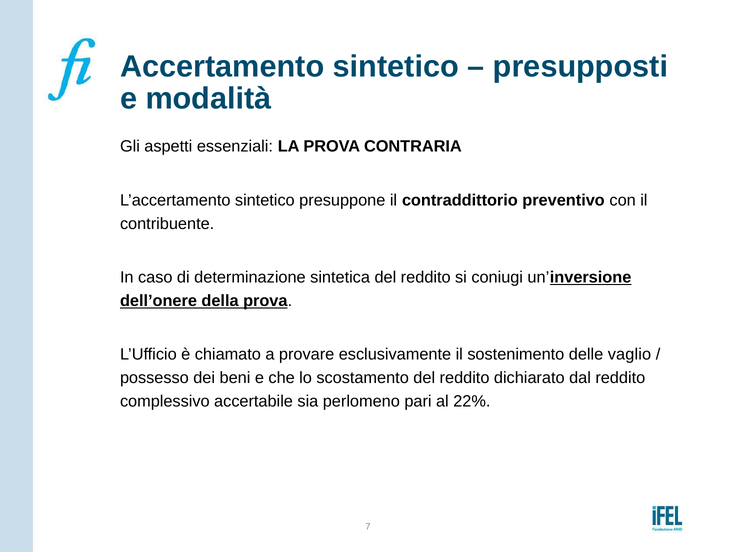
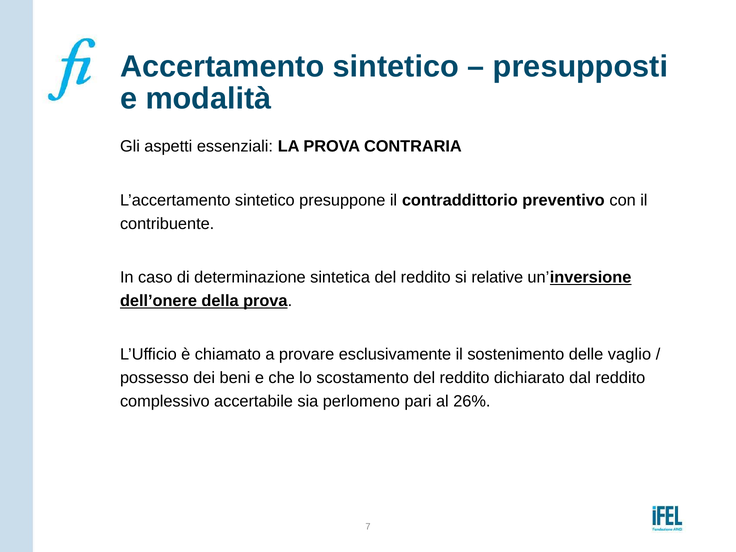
coniugi: coniugi -> relative
22%: 22% -> 26%
